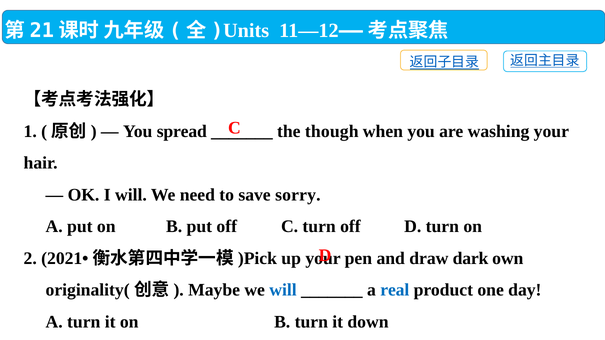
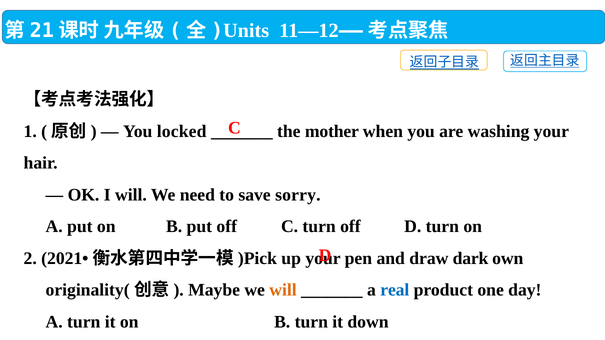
spread: spread -> locked
though: though -> mother
will at (283, 290) colour: blue -> orange
